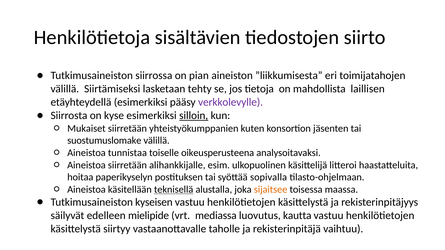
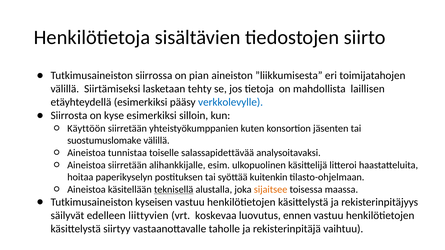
verkkolevylle colour: purple -> blue
silloin underline: present -> none
Mukaiset: Mukaiset -> Käyttöön
oikeusperusteena: oikeusperusteena -> salassapidettävää
sopivalla: sopivalla -> kuitenkin
mielipide: mielipide -> liittyvien
mediassa: mediassa -> koskevaa
kautta: kautta -> ennen
